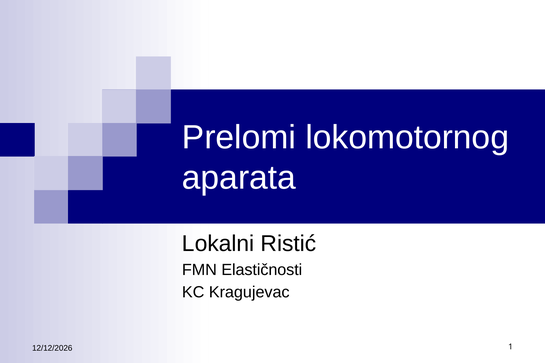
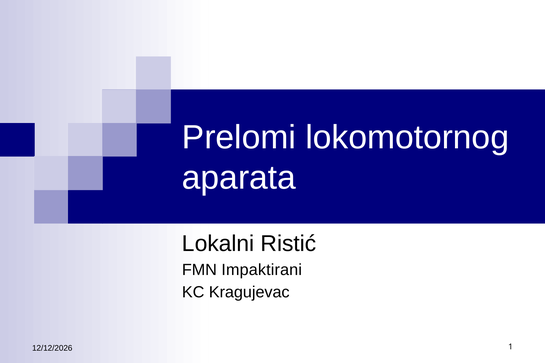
Elastičnosti: Elastičnosti -> Impaktirani
